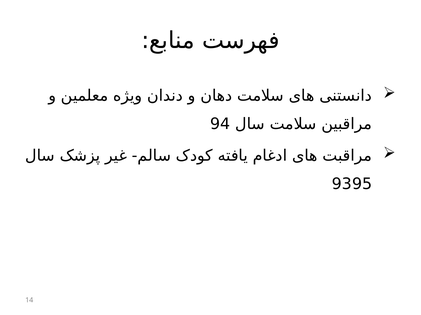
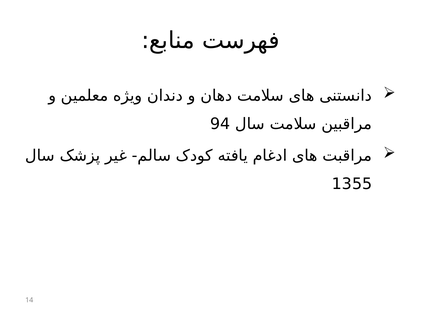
9395: 9395 -> 1355
